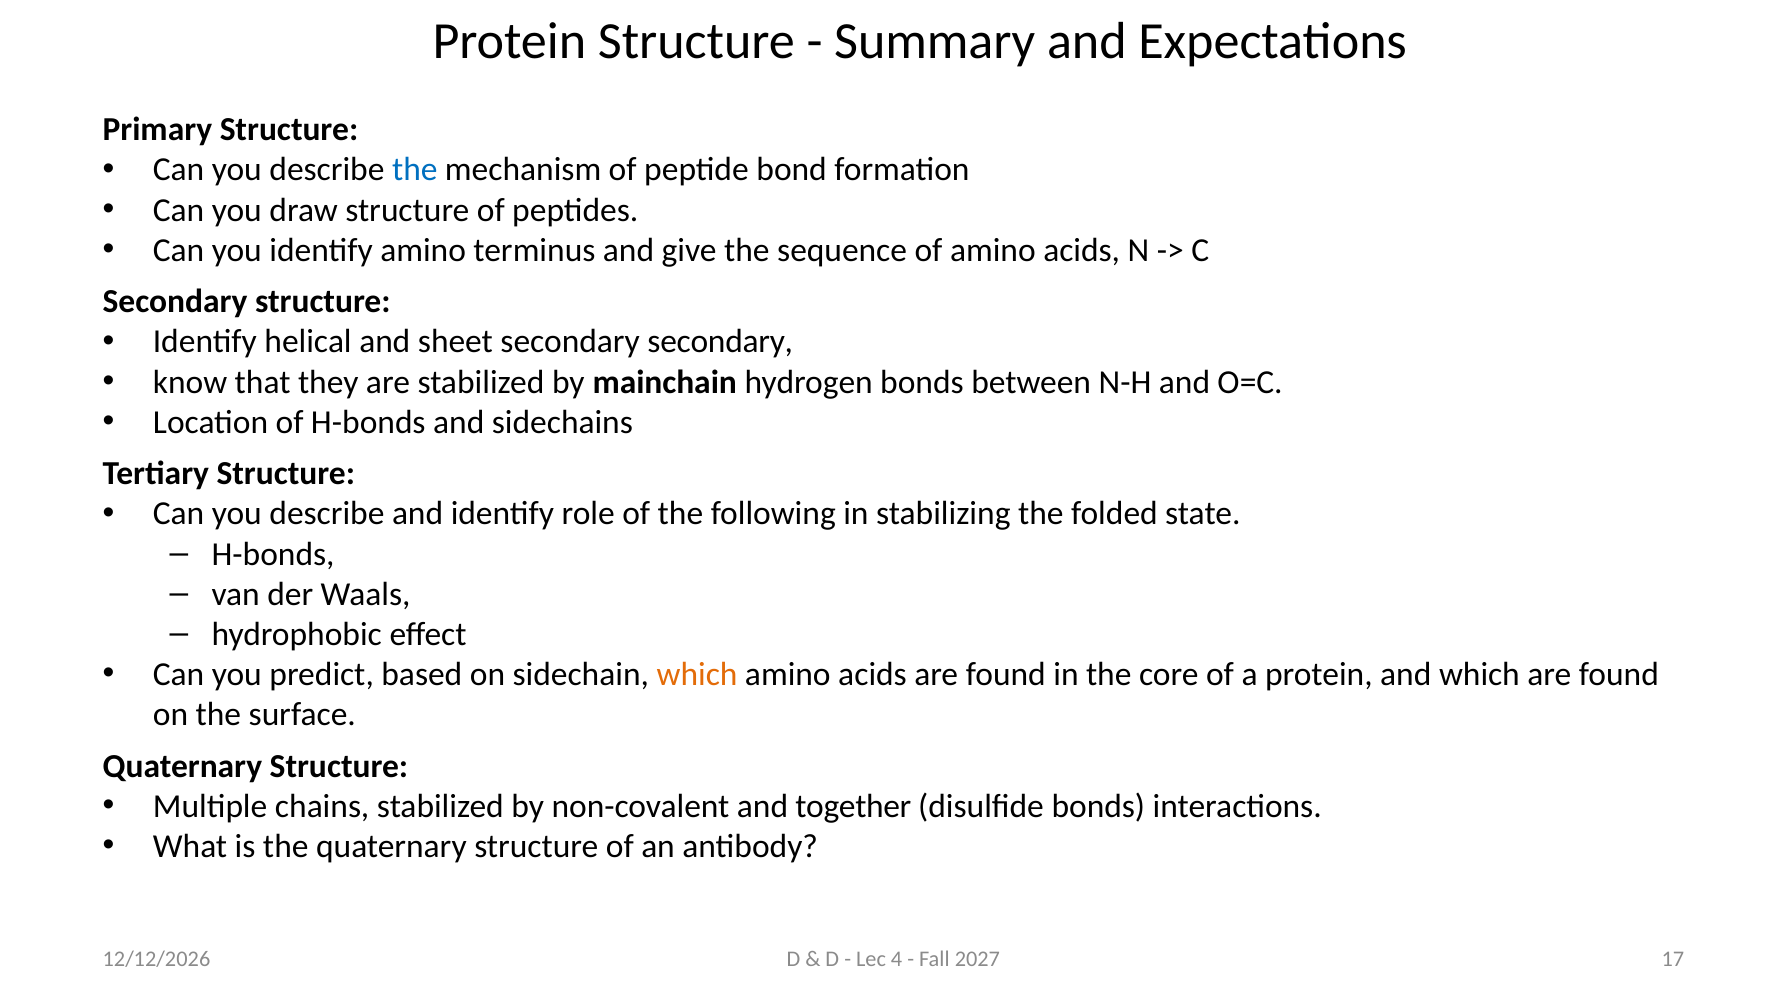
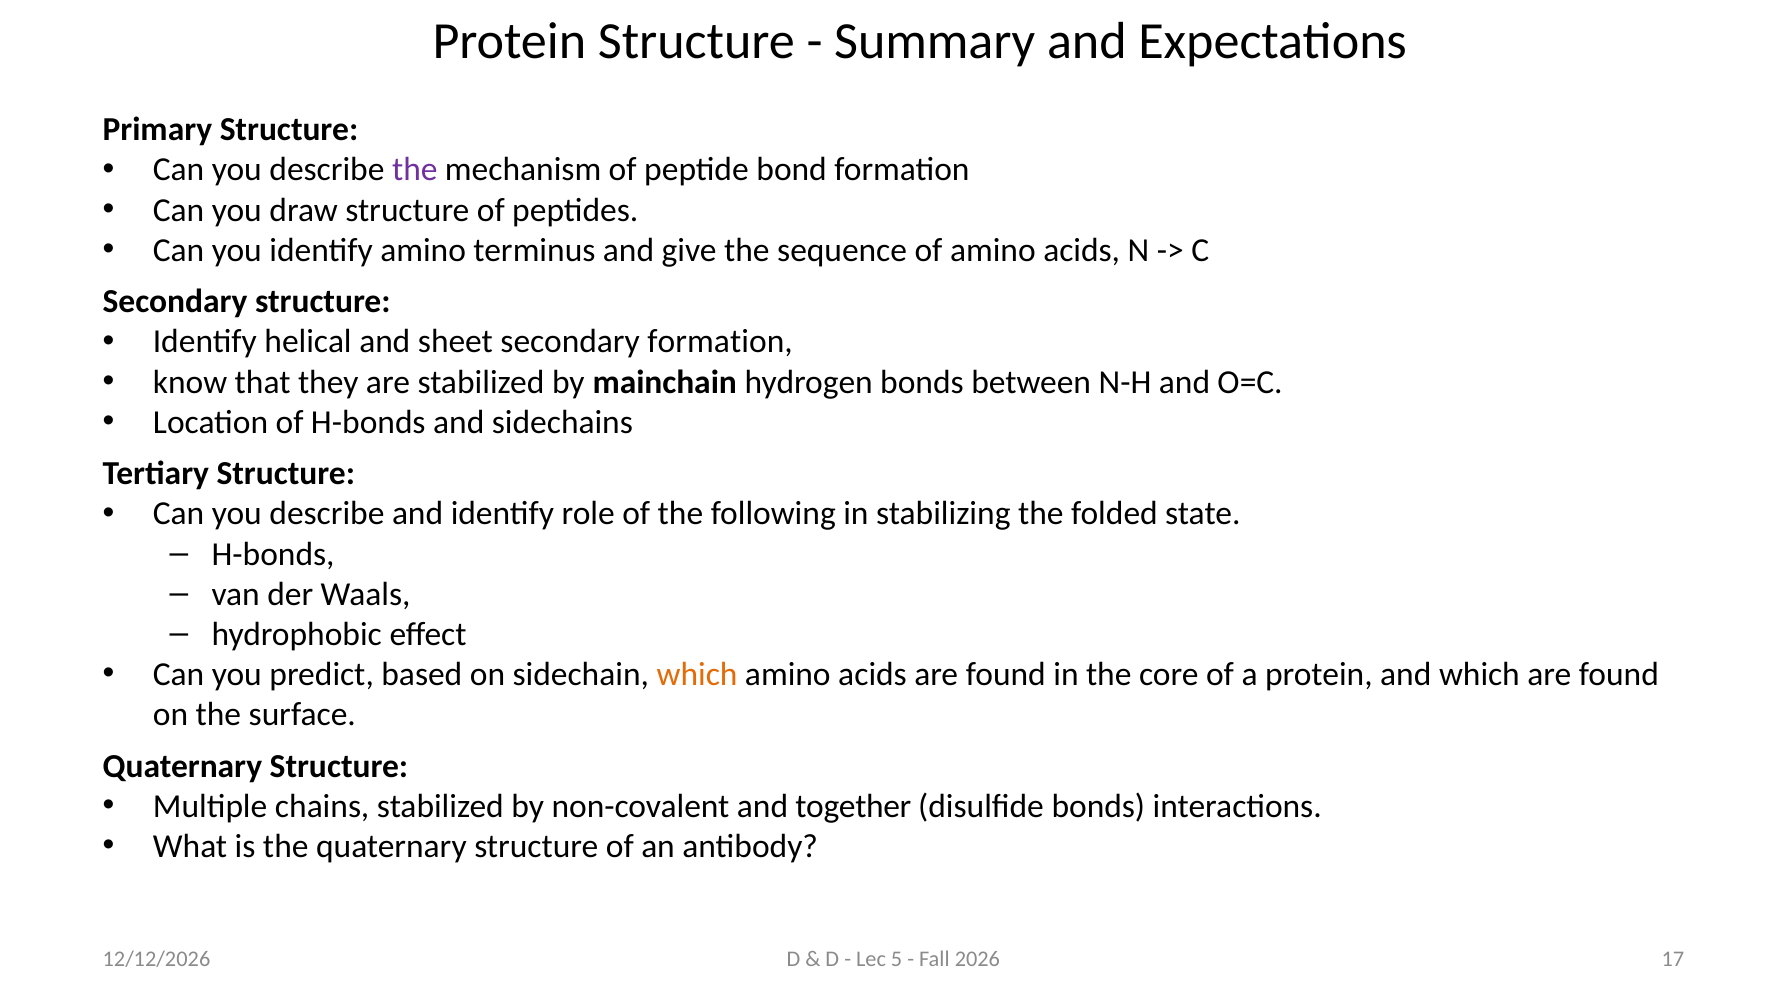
the at (415, 170) colour: blue -> purple
secondary secondary: secondary -> formation
4: 4 -> 5
2027: 2027 -> 2026
